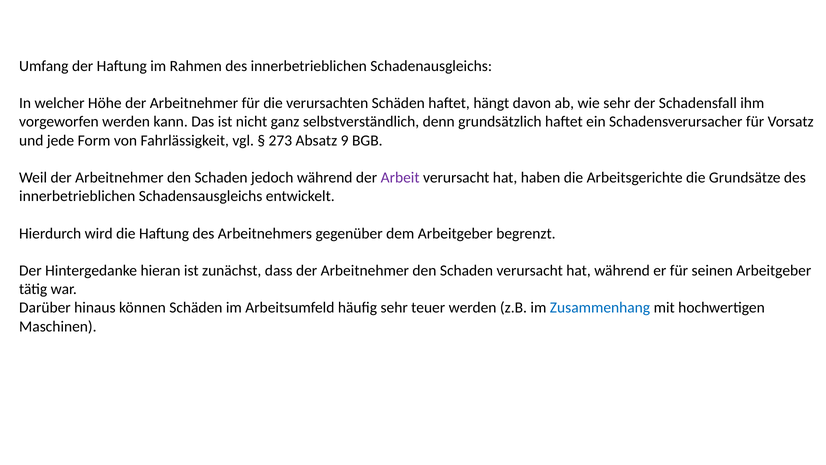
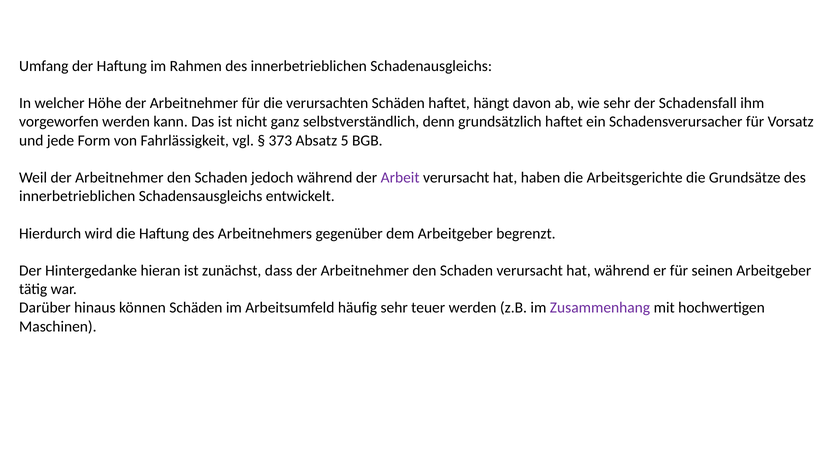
273: 273 -> 373
9: 9 -> 5
Zusammenhang colour: blue -> purple
